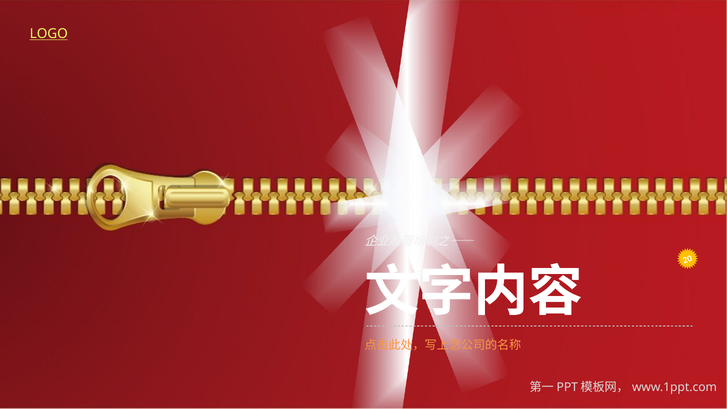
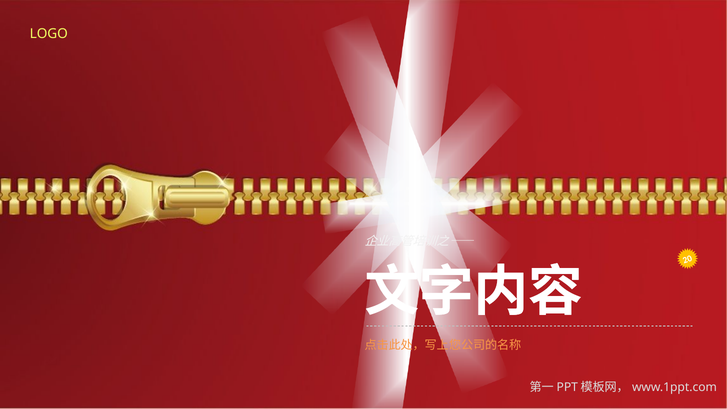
LOGO underline: present -> none
